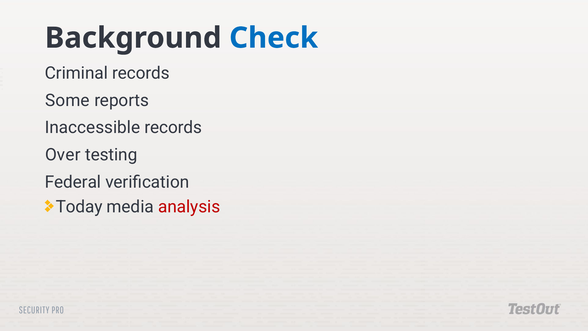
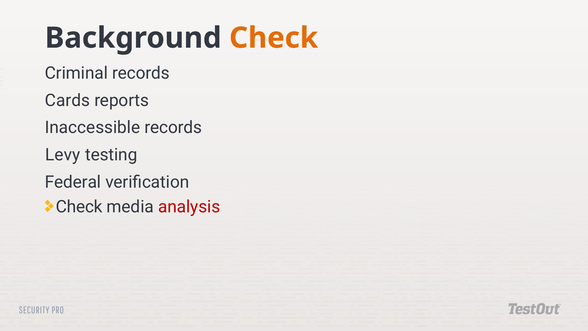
Check at (274, 38) colour: blue -> orange
Some: Some -> Cards
Over: Over -> Levy
Today at (79, 207): Today -> Check
